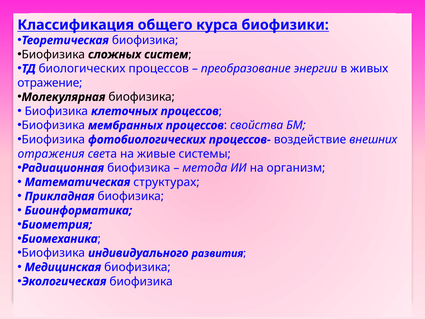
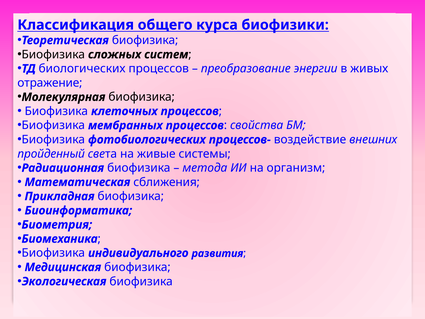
отражения: отражения -> пройденный
структурах: структурах -> сближения
